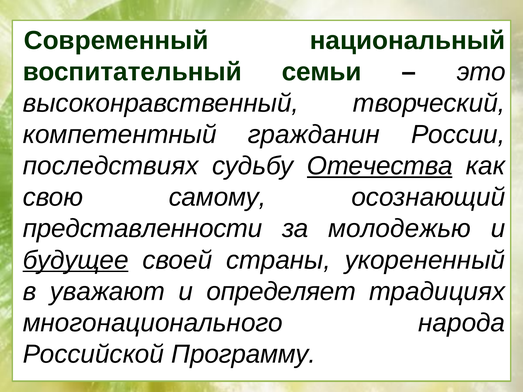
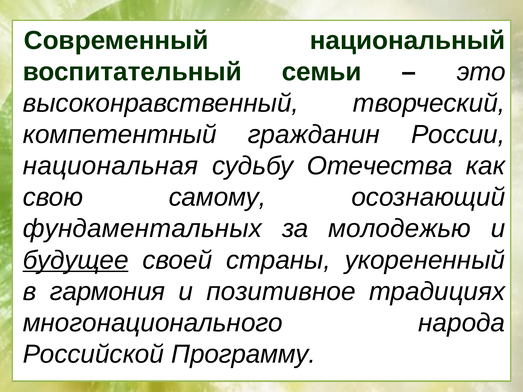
последствиях: последствиях -> национальная
Отечества underline: present -> none
представленности: представленности -> фундаментальных
уважают: уважают -> гармония
определяет: определяет -> позитивное
